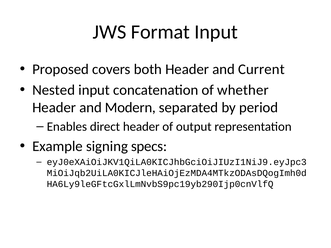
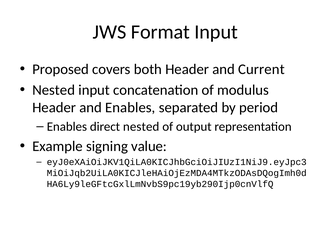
whether: whether -> modulus
and Modern: Modern -> Enables
direct header: header -> nested
specs: specs -> value
